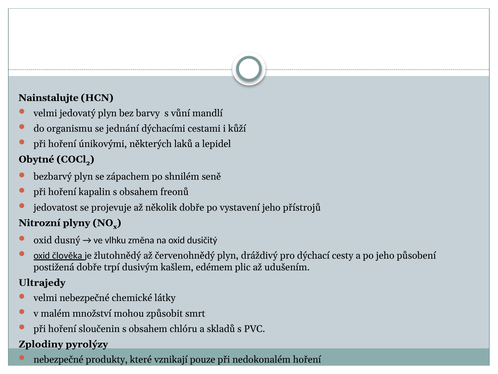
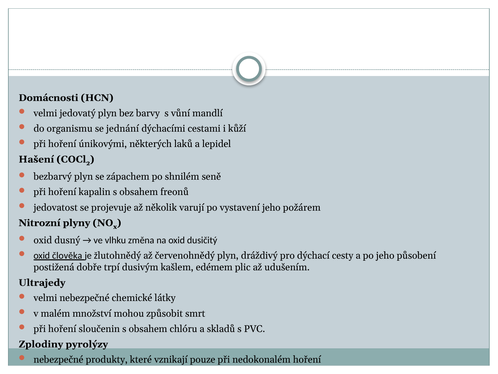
Nainstalujte: Nainstalujte -> Domácnosti
Obytné: Obytné -> Hašení
několik dobře: dobře -> varují
přístrojů: přístrojů -> požárem
